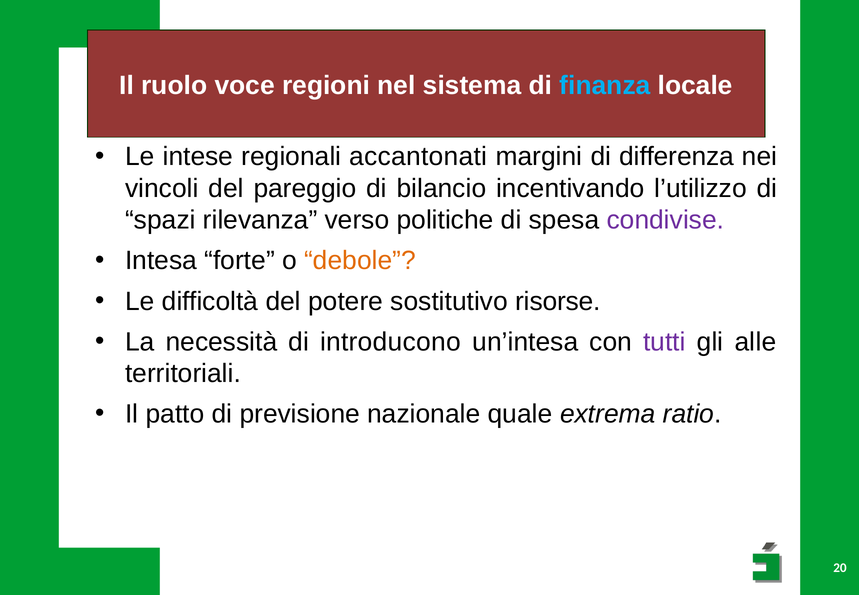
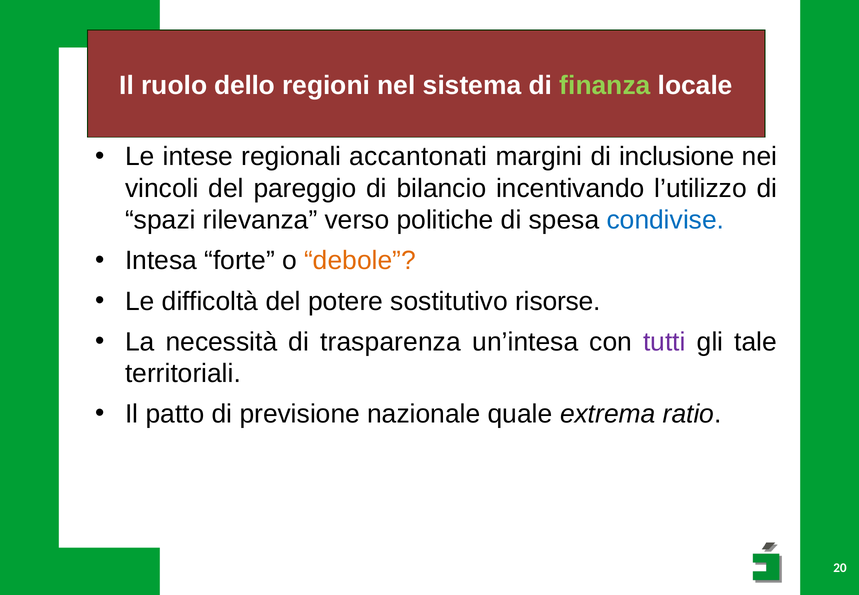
voce: voce -> dello
finanza colour: light blue -> light green
differenza: differenza -> inclusione
condivise colour: purple -> blue
introducono: introducono -> trasparenza
alle: alle -> tale
